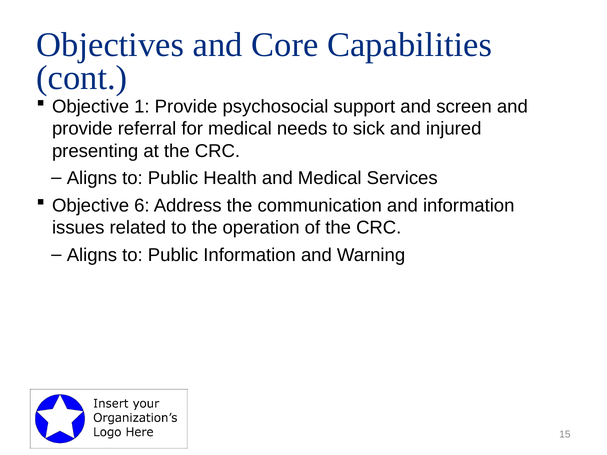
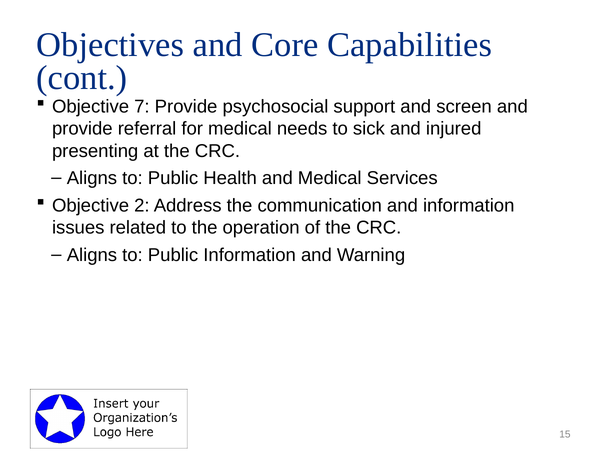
1: 1 -> 7
6: 6 -> 2
